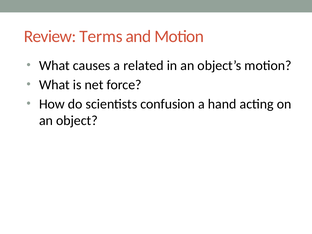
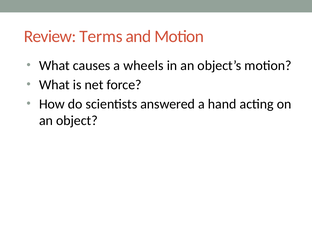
related: related -> wheels
confusion: confusion -> answered
